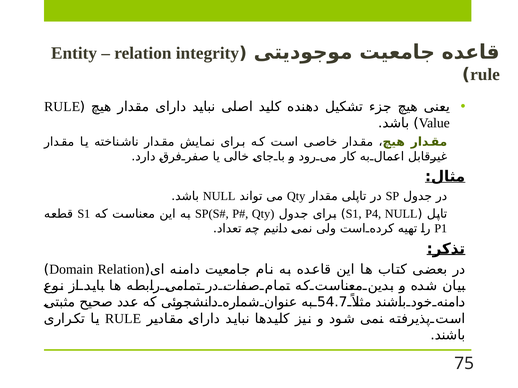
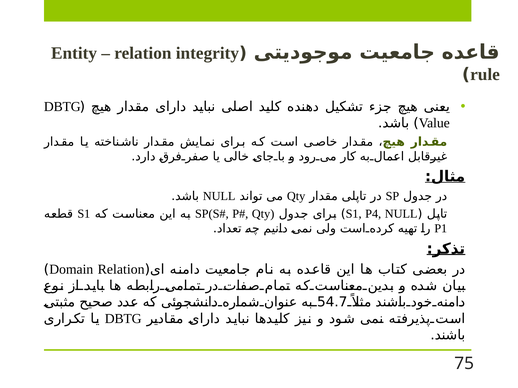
RULE at (62, 107): RULE -> DBTG
RULE at (123, 319): RULE -> DBTG
